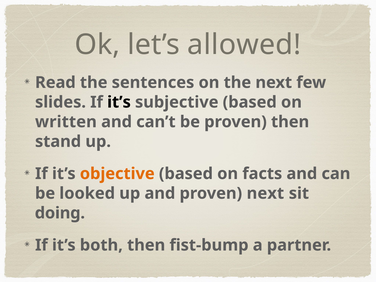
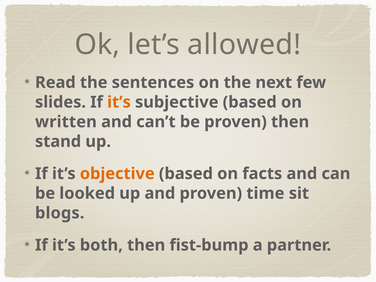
it’s at (119, 102) colour: black -> orange
proven next: next -> time
doing: doing -> blogs
